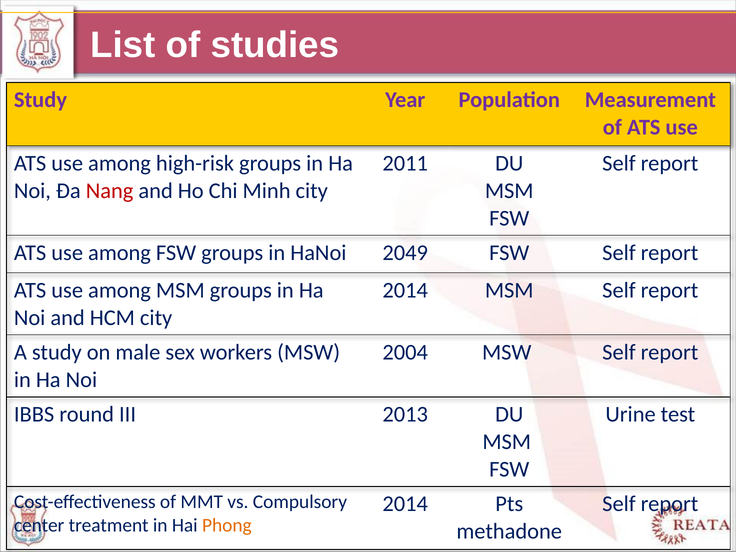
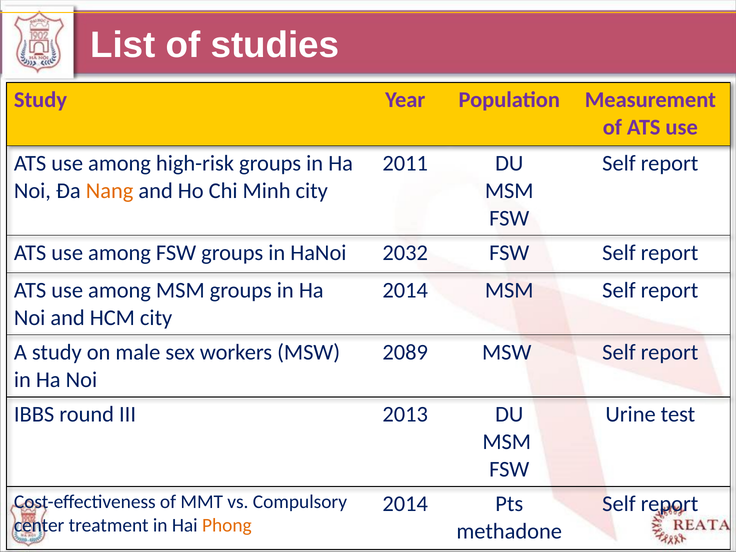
Nang colour: red -> orange
2049: 2049 -> 2032
2004: 2004 -> 2089
